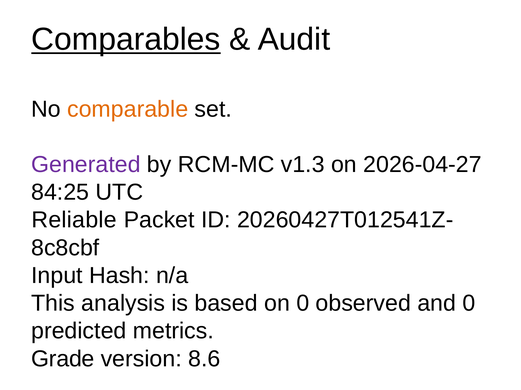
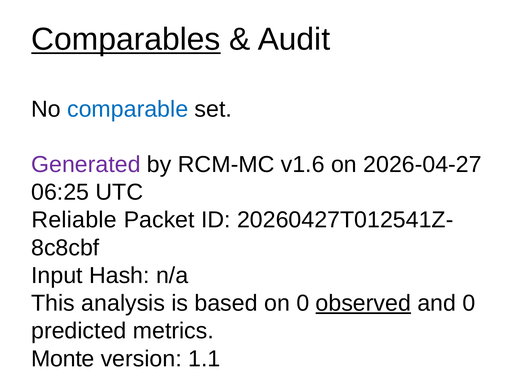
comparable colour: orange -> blue
v1.3: v1.3 -> v1.6
84:25: 84:25 -> 06:25
observed underline: none -> present
Grade: Grade -> Monte
8.6: 8.6 -> 1.1
